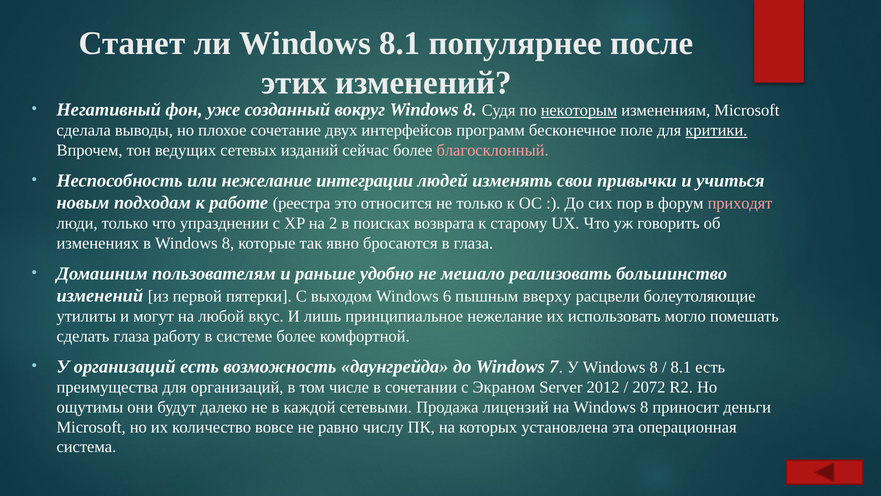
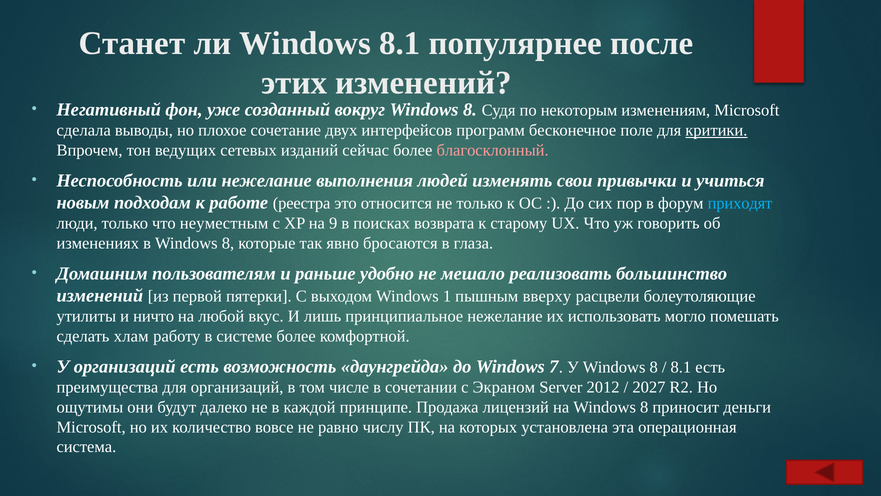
некоторым underline: present -> none
интеграции: интеграции -> выполнения
приходят colour: pink -> light blue
упразднении: упразднении -> неуместным
2: 2 -> 9
6: 6 -> 1
могут: могут -> ничто
сделать глаза: глаза -> хлам
2072: 2072 -> 2027
сетевыми: сетевыми -> принципе
